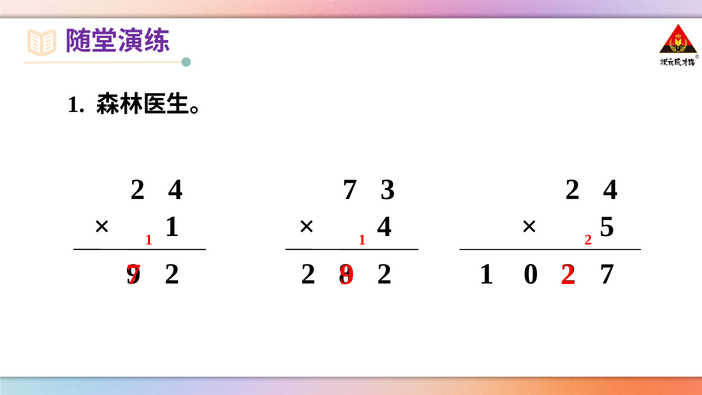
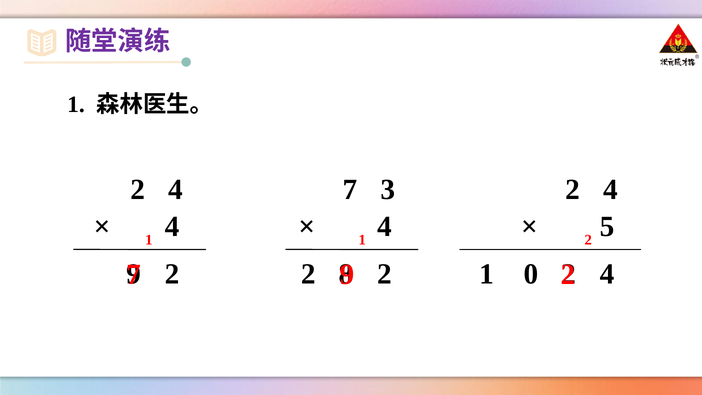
1 at (172, 227): 1 -> 4
7 at (607, 274): 7 -> 4
